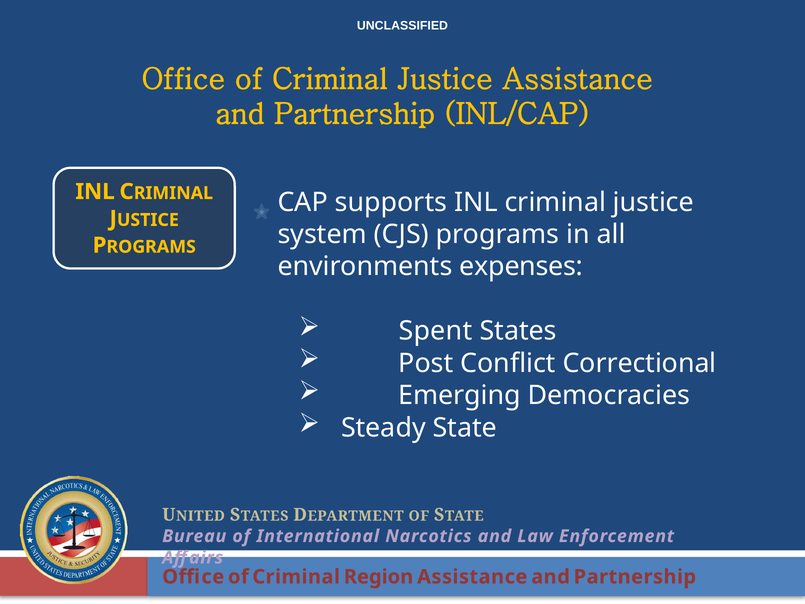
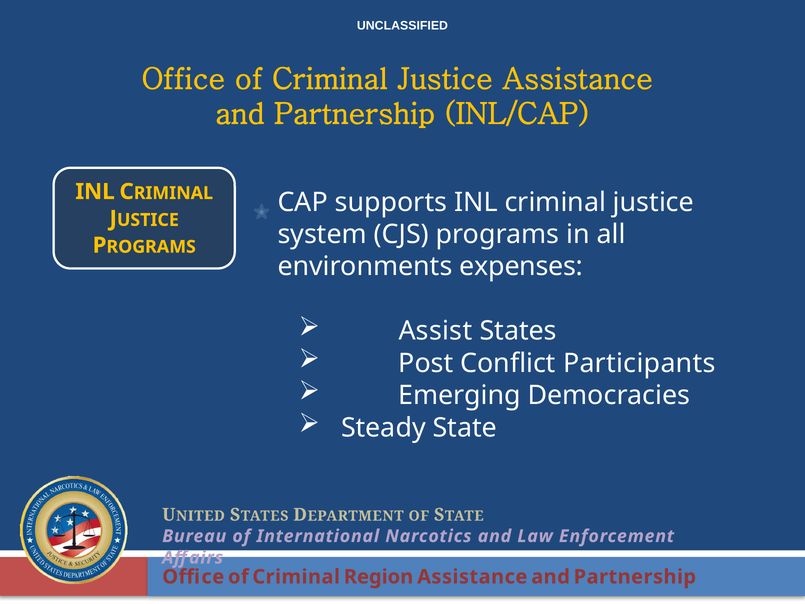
Spent: Spent -> Assist
Correctional: Correctional -> Participants
